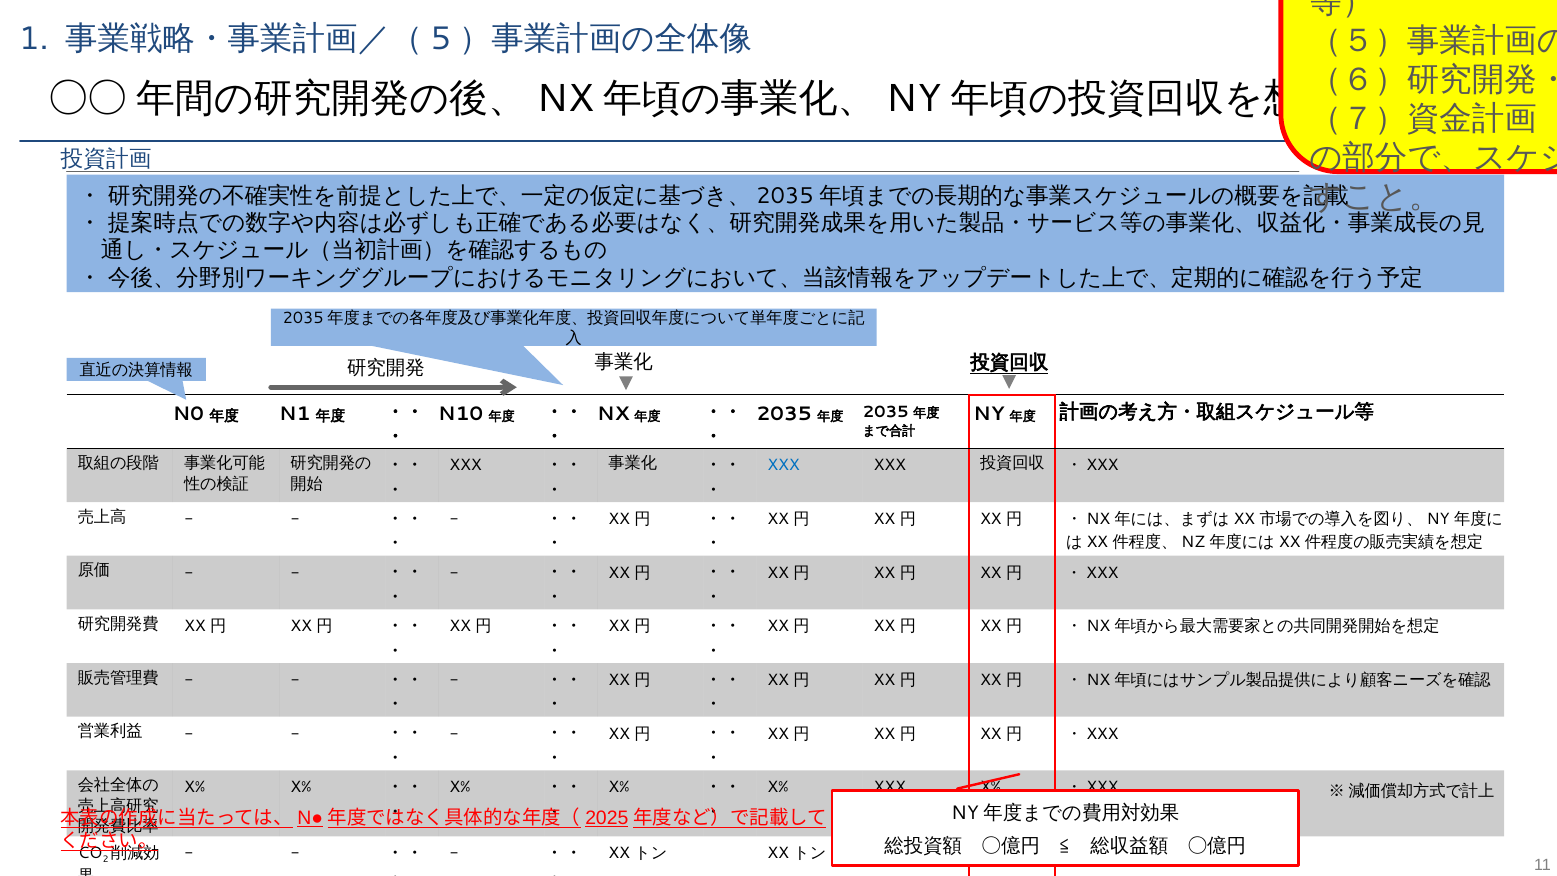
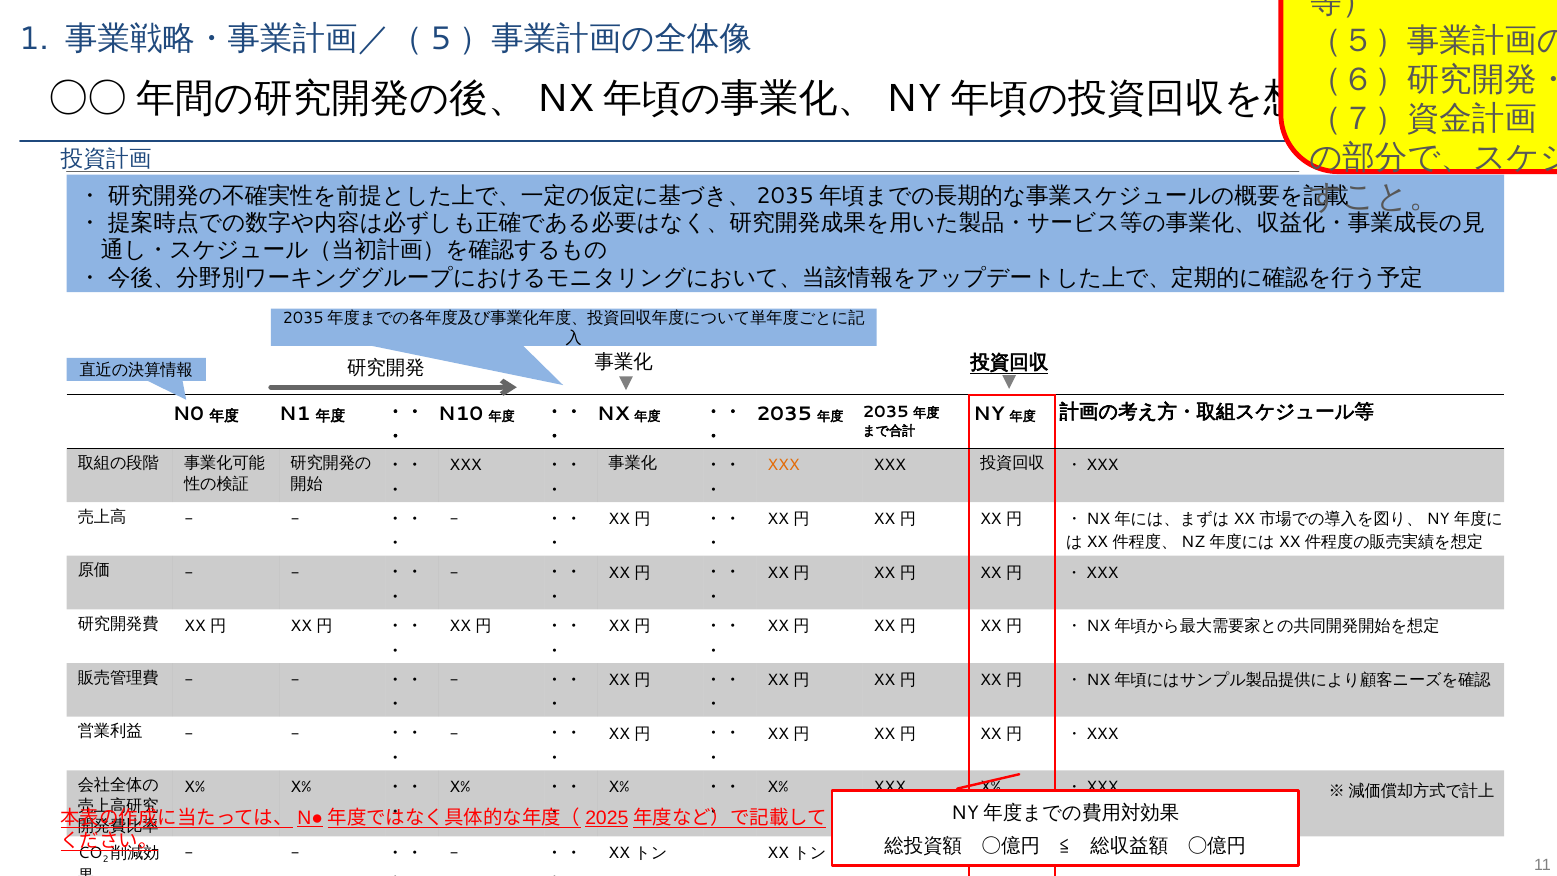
XXX at (784, 465) colour: blue -> orange
